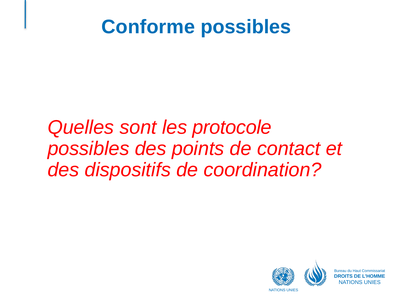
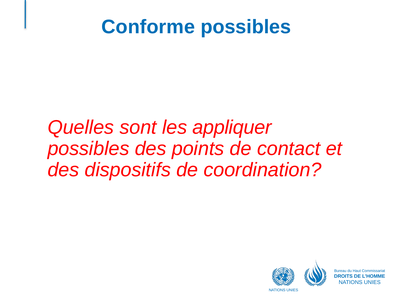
protocole: protocole -> appliquer
